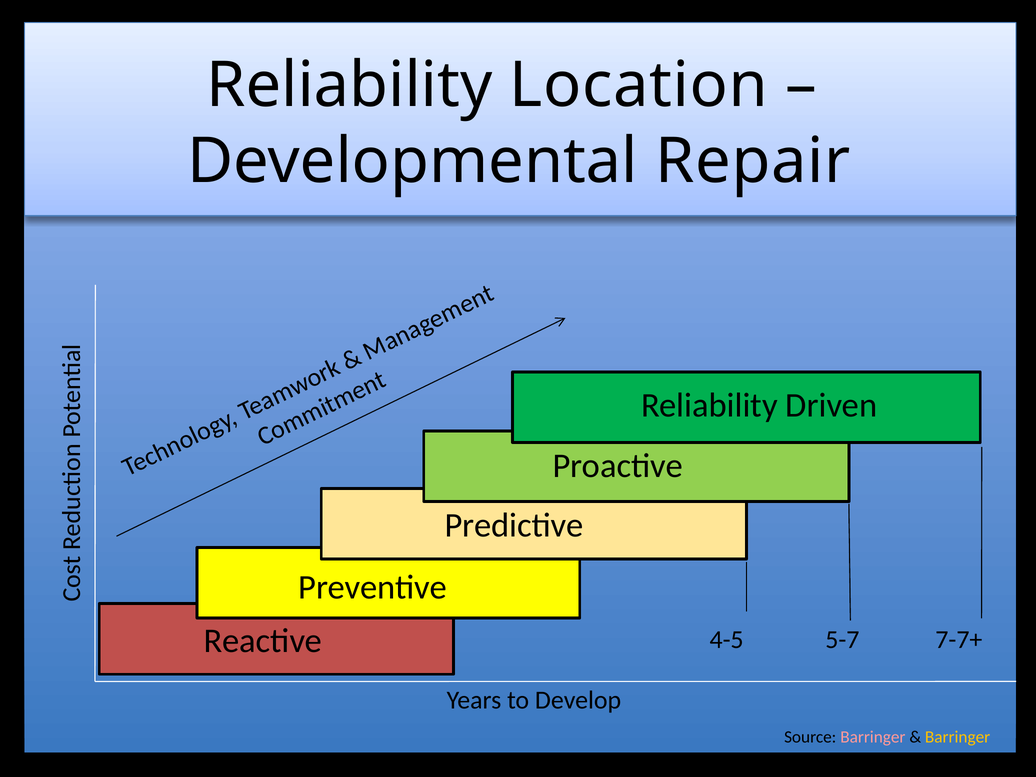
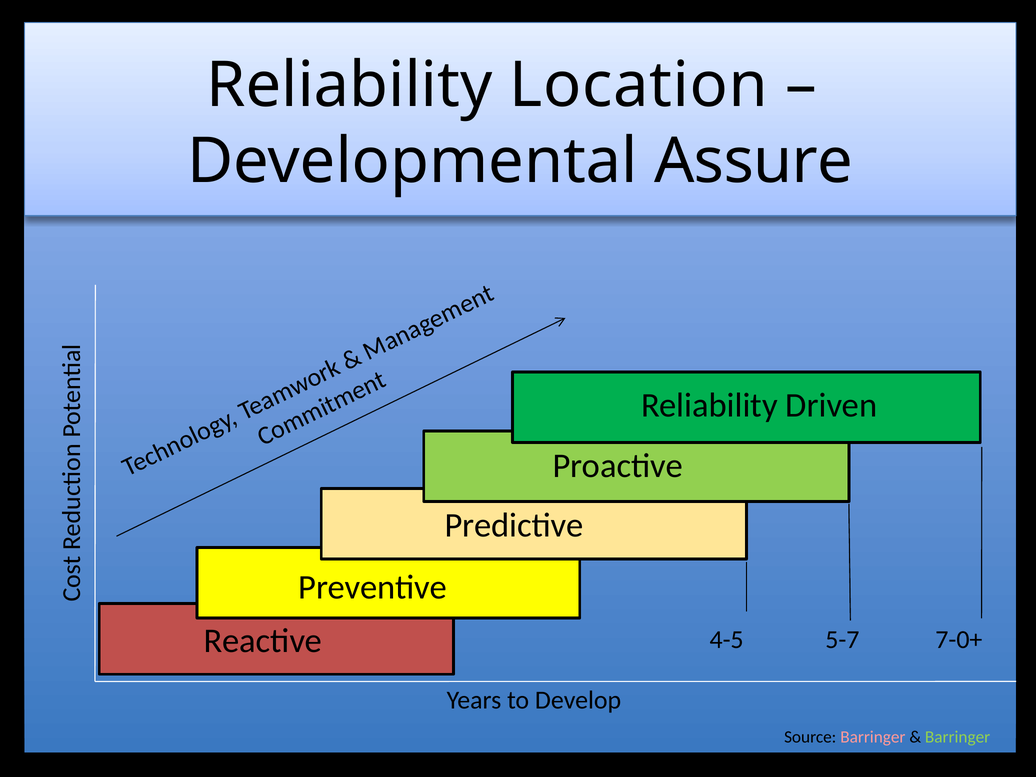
Repair: Repair -> Assure
7-7+: 7-7+ -> 7-0+
Barringer at (958, 737) colour: yellow -> light green
